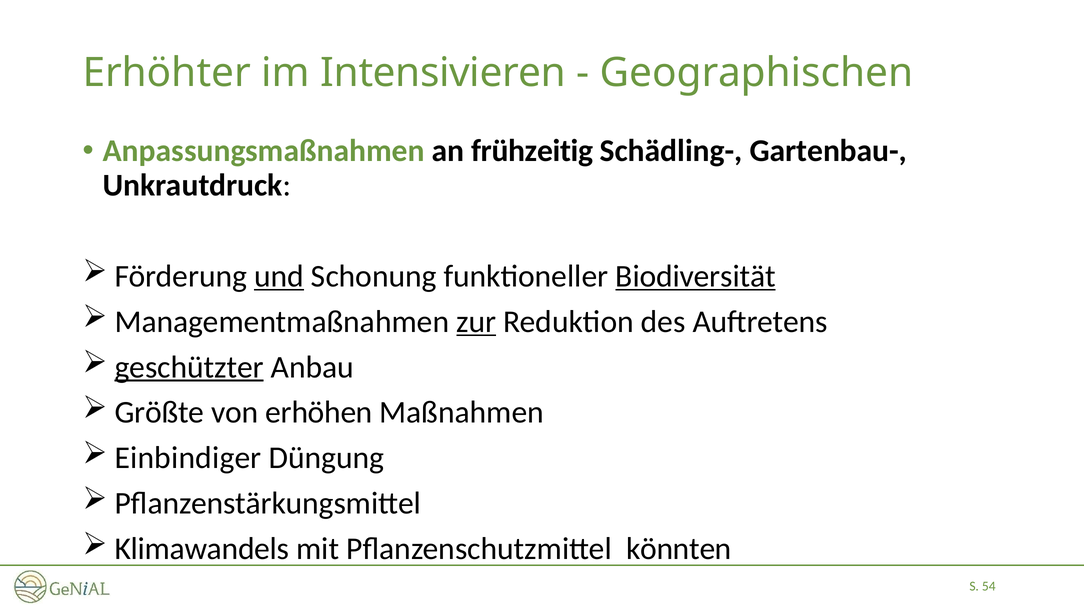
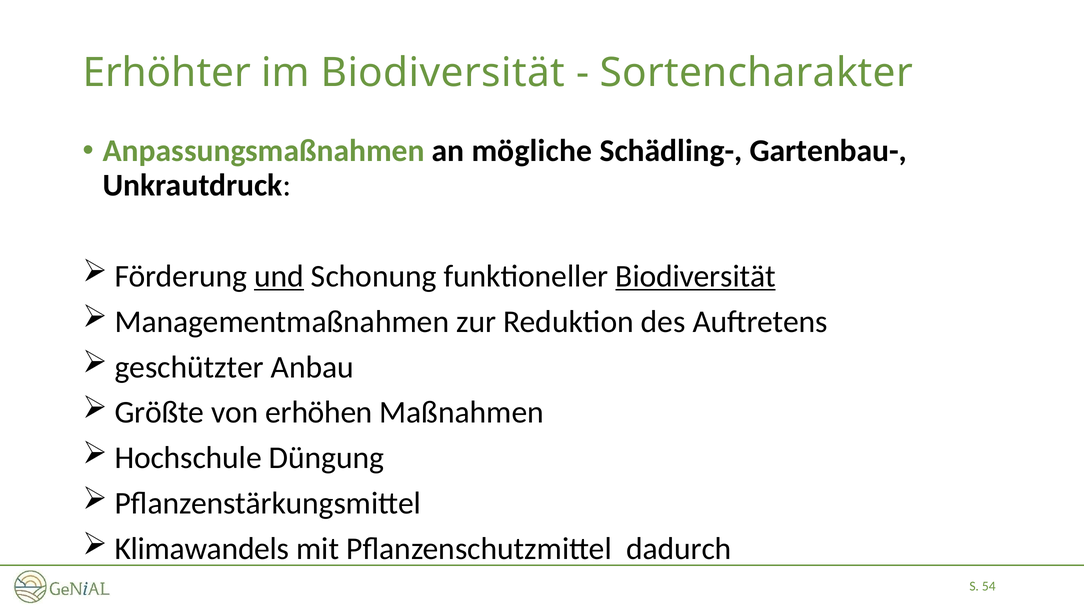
im Intensivieren: Intensivieren -> Biodiversität
Geographischen: Geographischen -> Sortencharakter
frühzeitig: frühzeitig -> mögliche
zur underline: present -> none
geschützter underline: present -> none
Einbindiger: Einbindiger -> Hochschule
könnten: könnten -> dadurch
